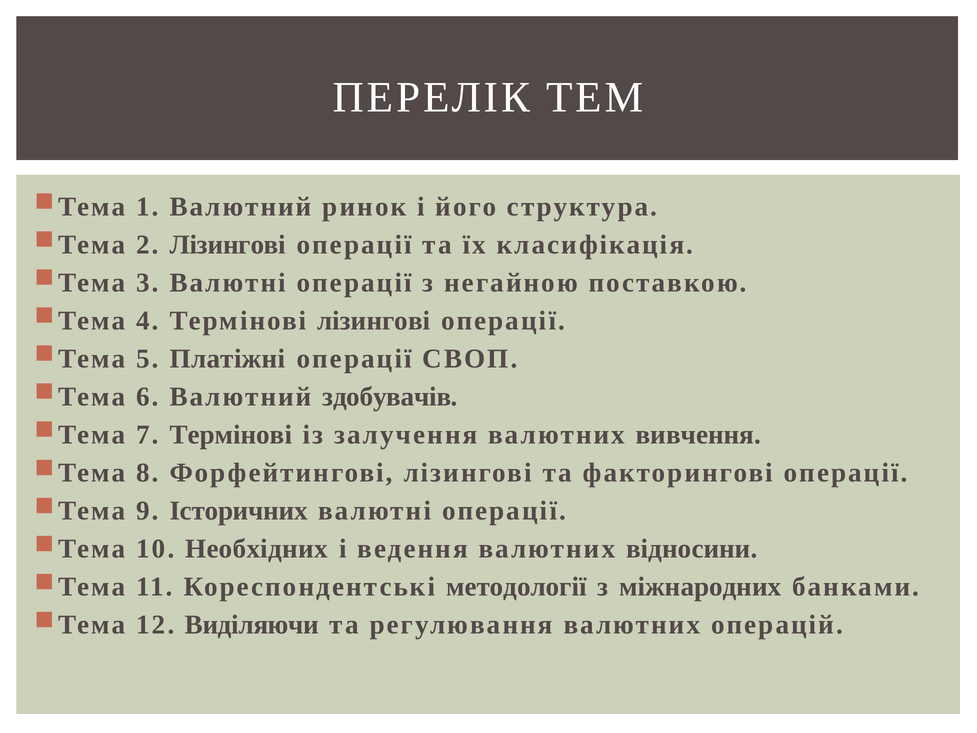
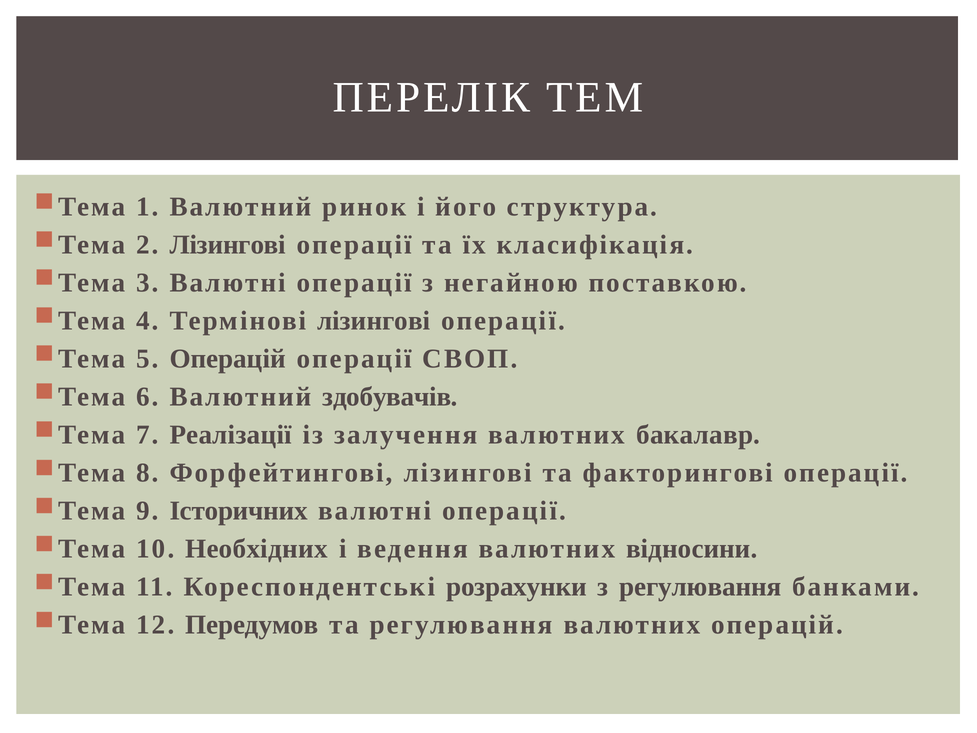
5 Платіжні: Платіжні -> Операцій
7 Термінові: Термінові -> Реалізації
вивчення: вивчення -> бакалавр
методології: методології -> розрахунки
з міжнародних: міжнародних -> регулювання
Виділяючи: Виділяючи -> Передумов
